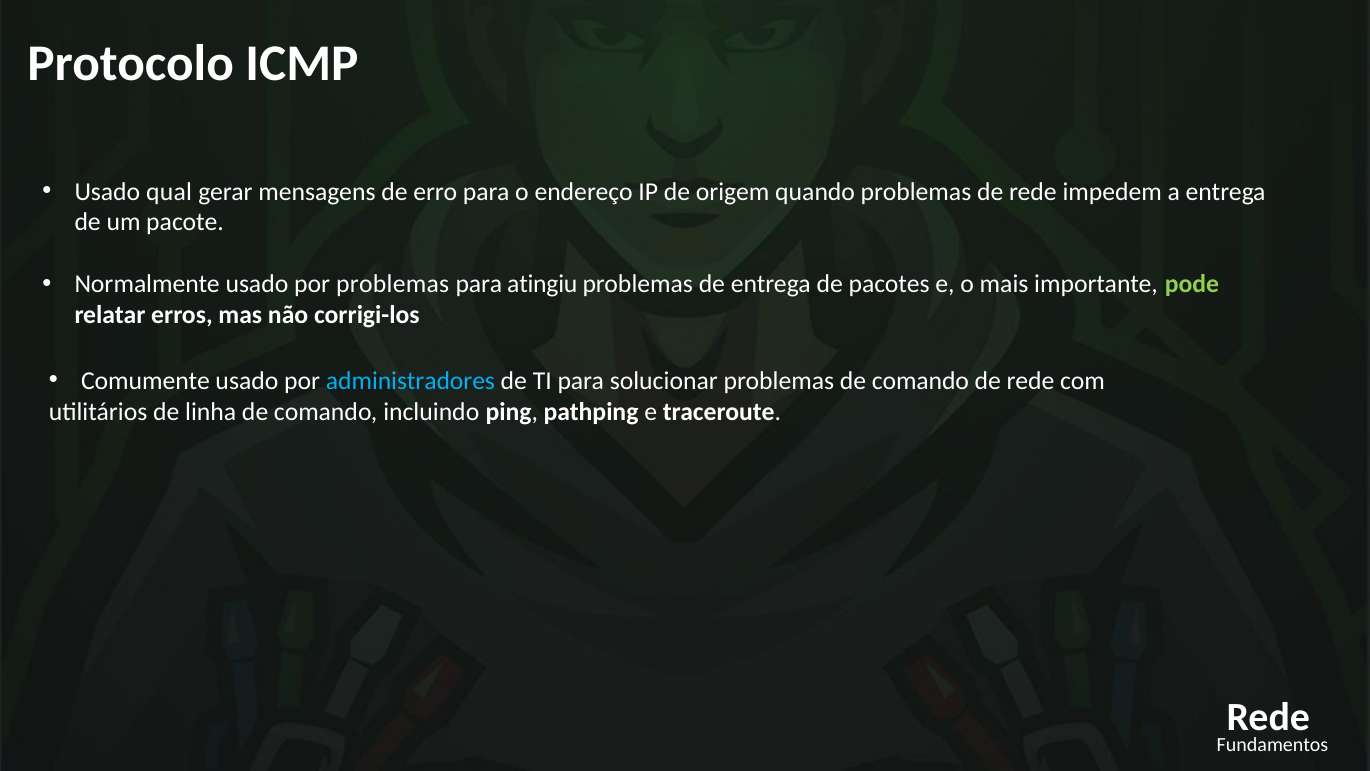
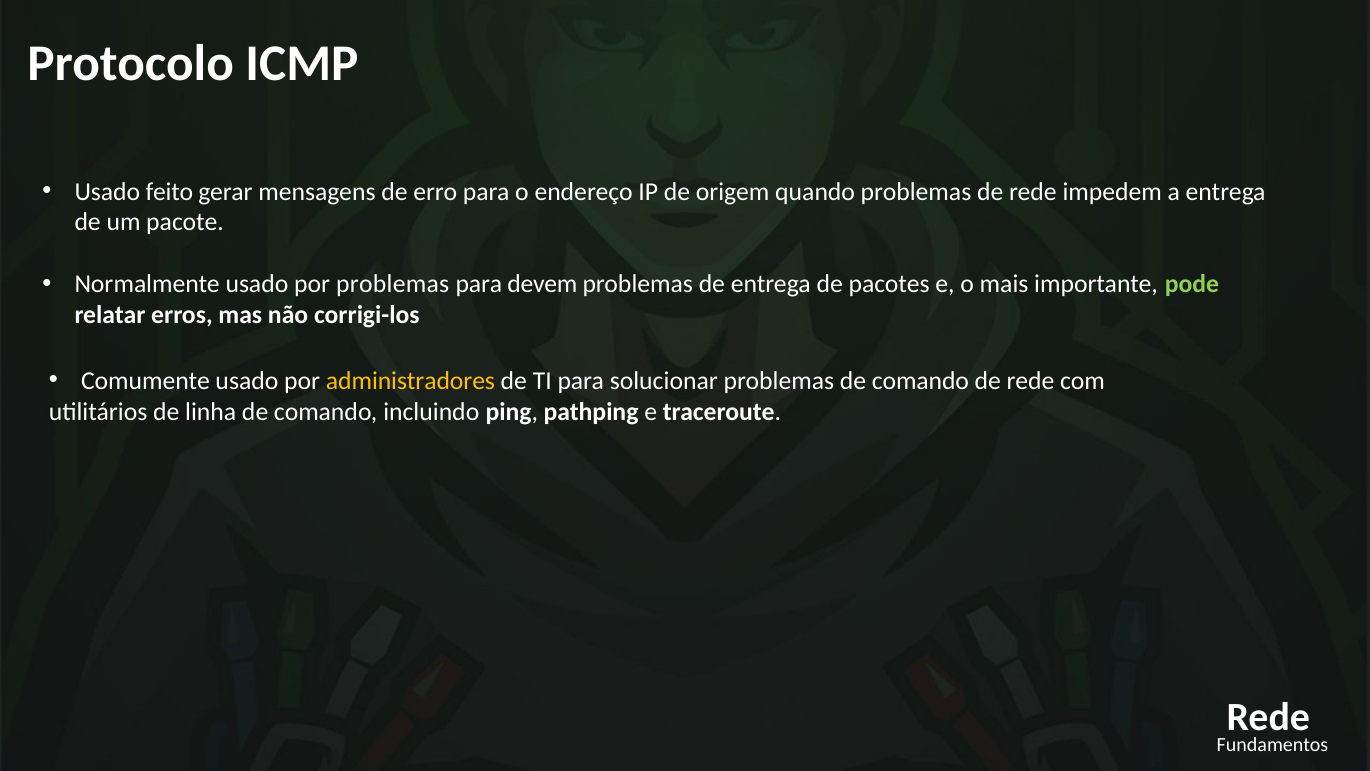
qual: qual -> feito
atingiu: atingiu -> devem
administradores colour: light blue -> yellow
